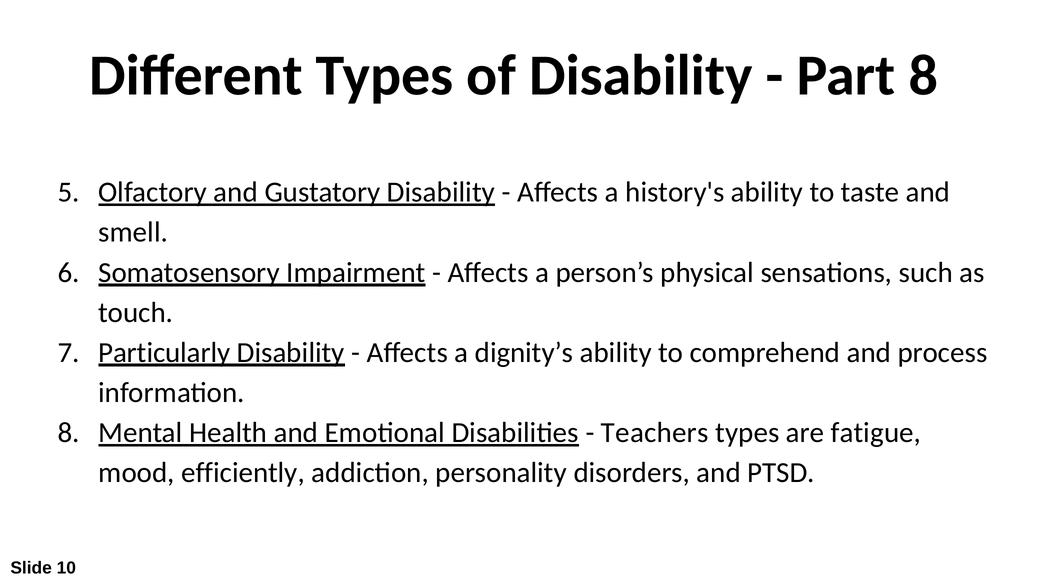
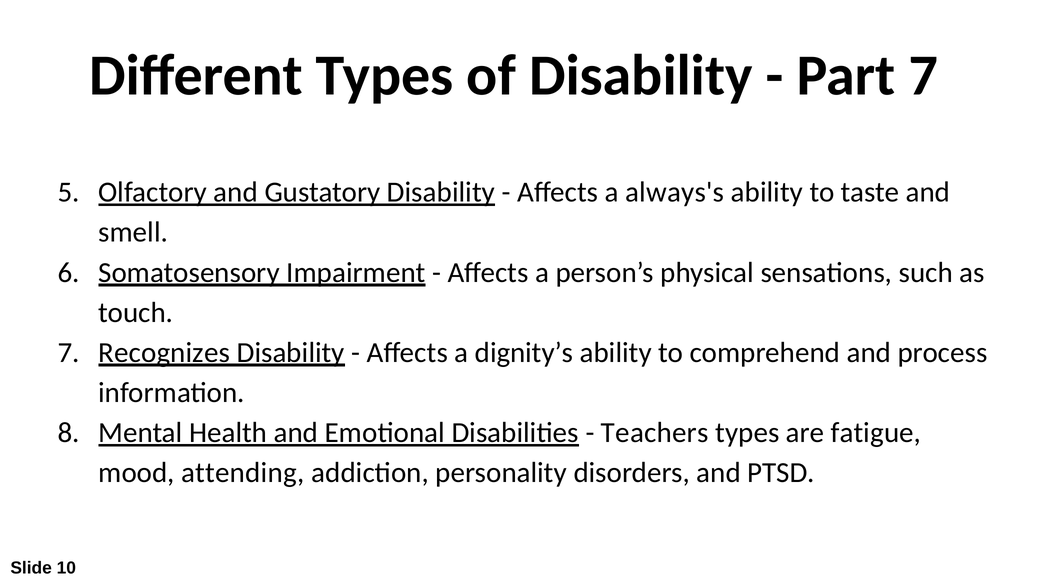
Part 8: 8 -> 7
history's: history's -> always's
Particularly: Particularly -> Recognizes
efficiently: efficiently -> attending
